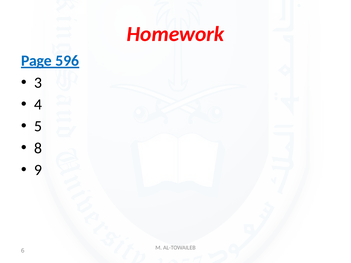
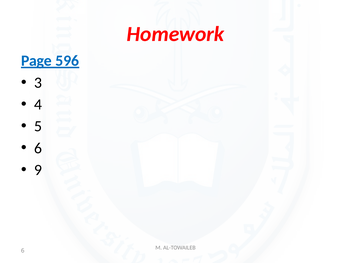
8 at (38, 148): 8 -> 6
